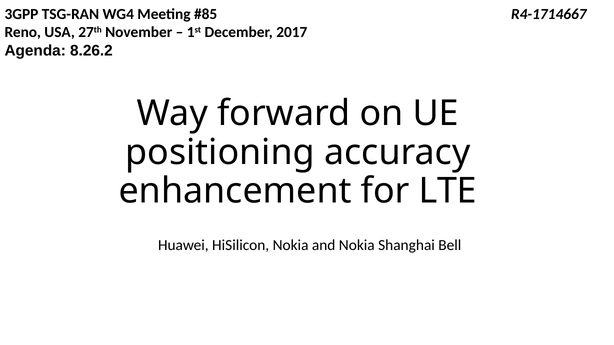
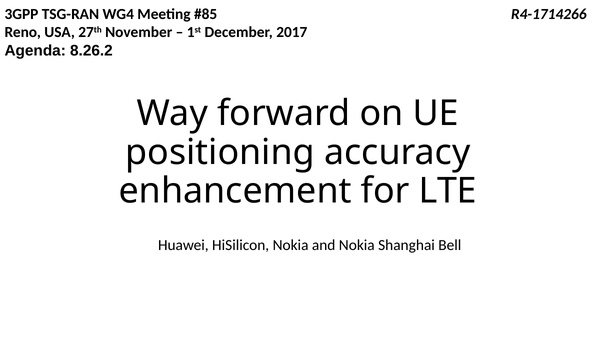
R4-1714667: R4-1714667 -> R4-1714266
